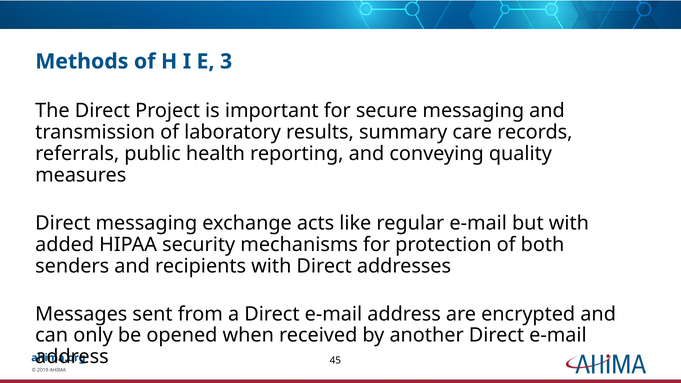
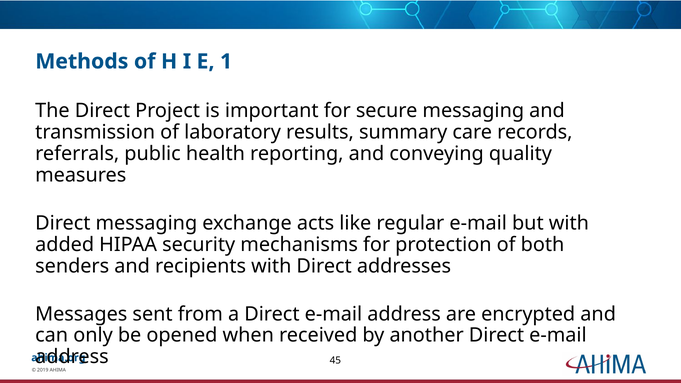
3: 3 -> 1
